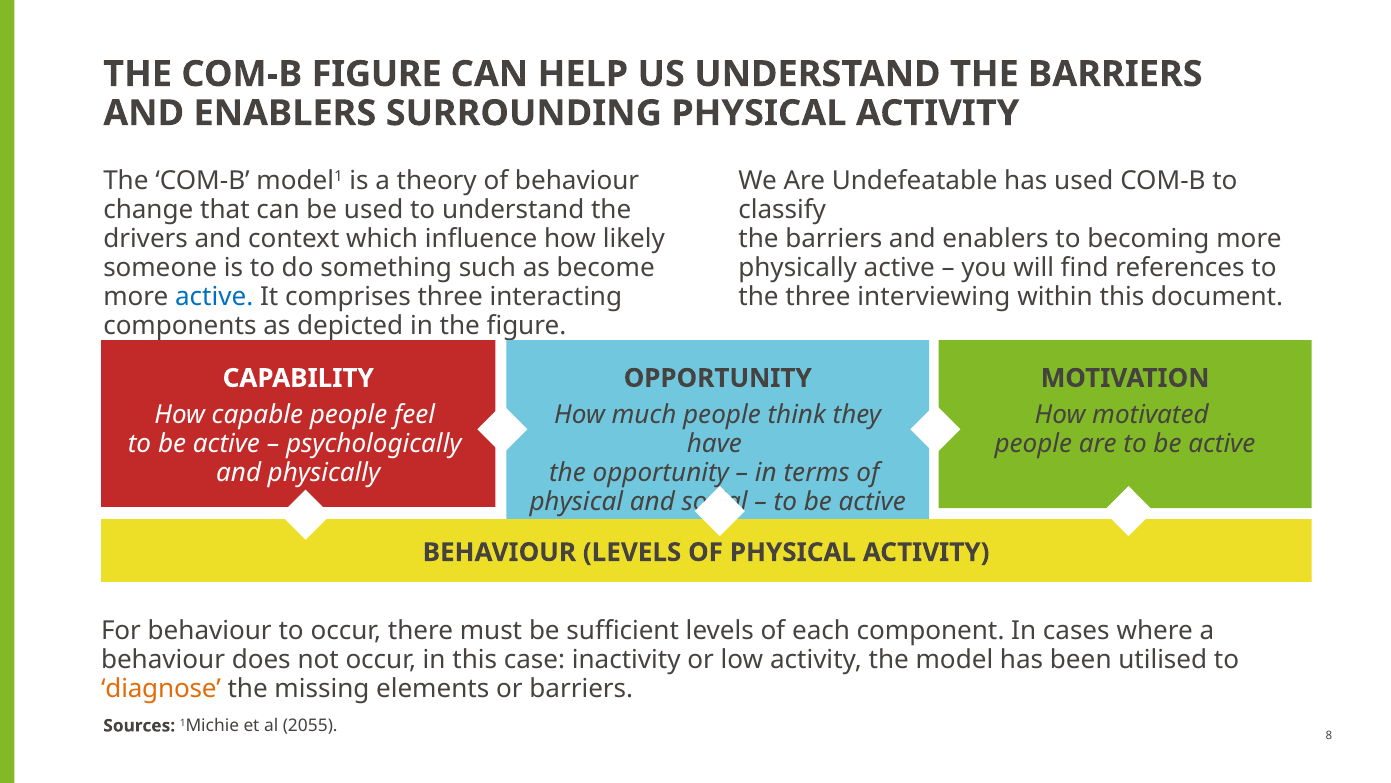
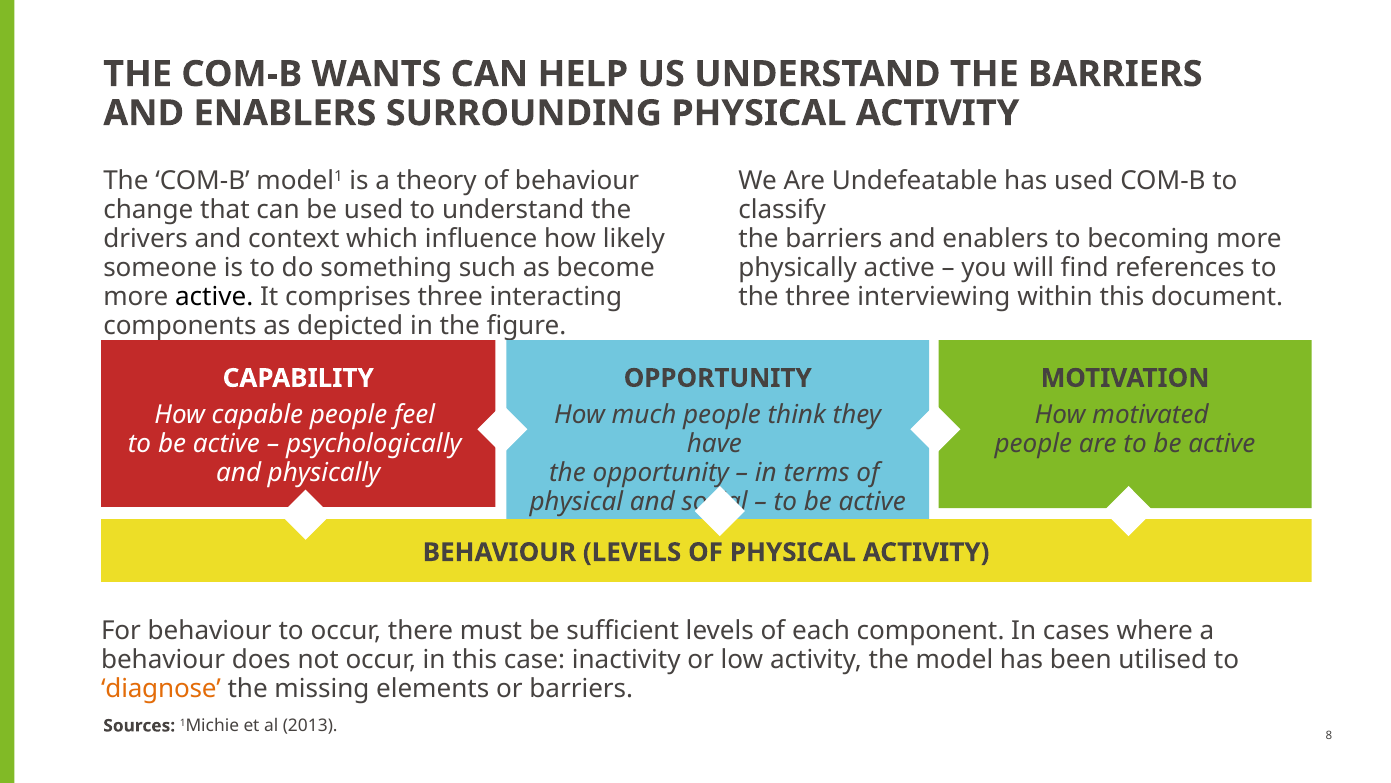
COM-B FIGURE: FIGURE -> WANTS
active at (214, 296) colour: blue -> black
2055: 2055 -> 2013
